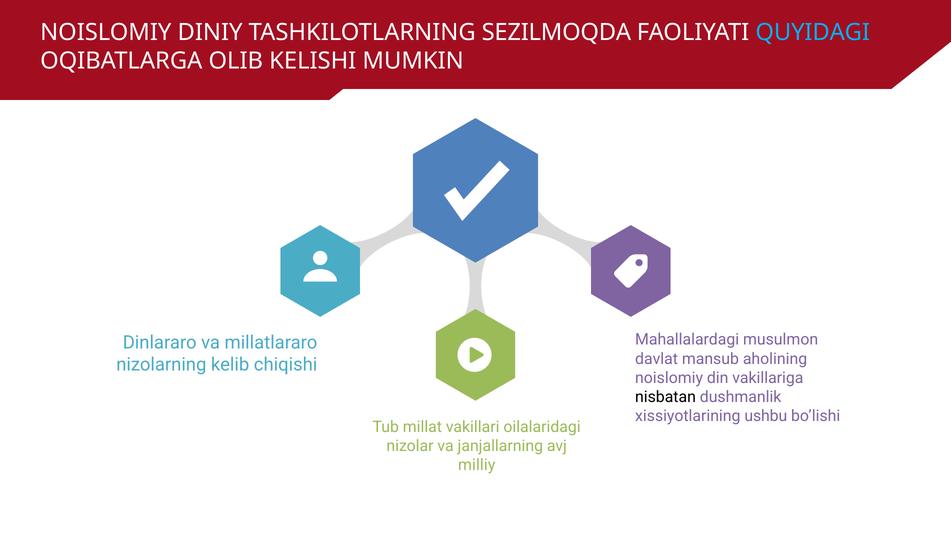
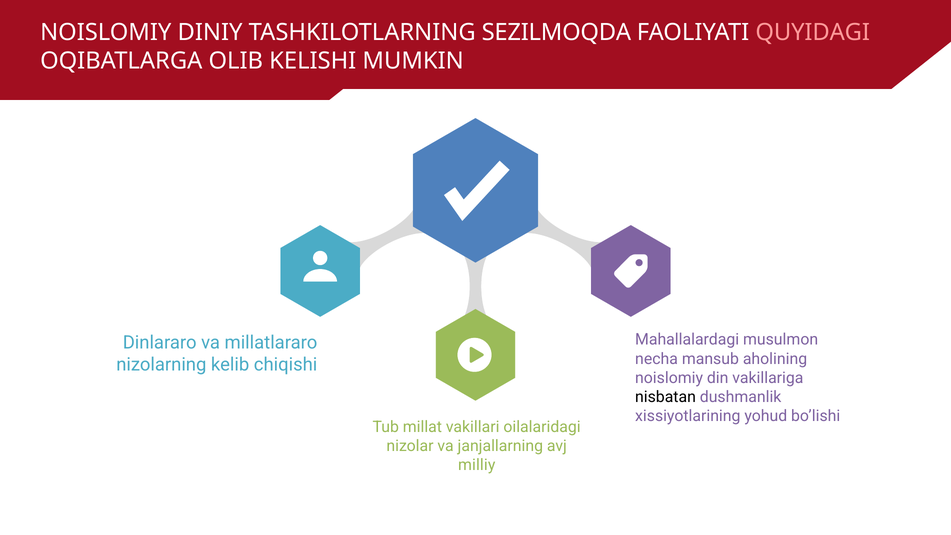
QUYIDAGI colour: light blue -> pink
davlat: davlat -> necha
ushbu: ushbu -> yohud
